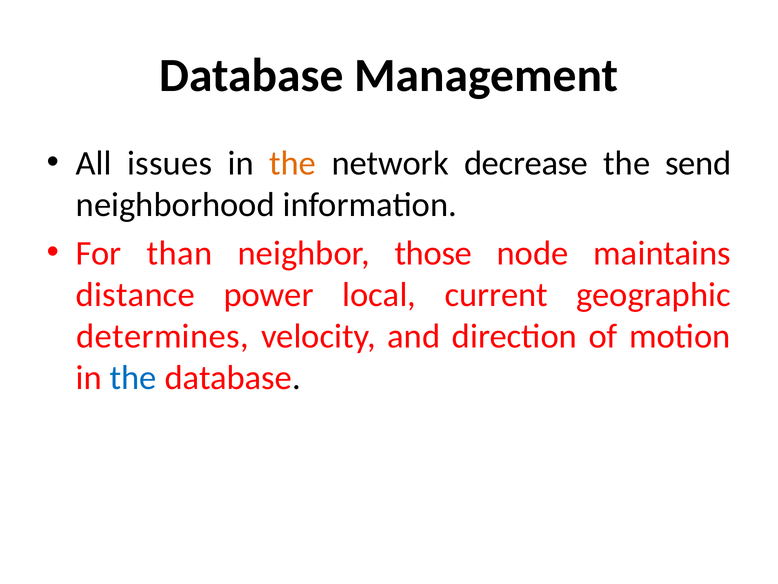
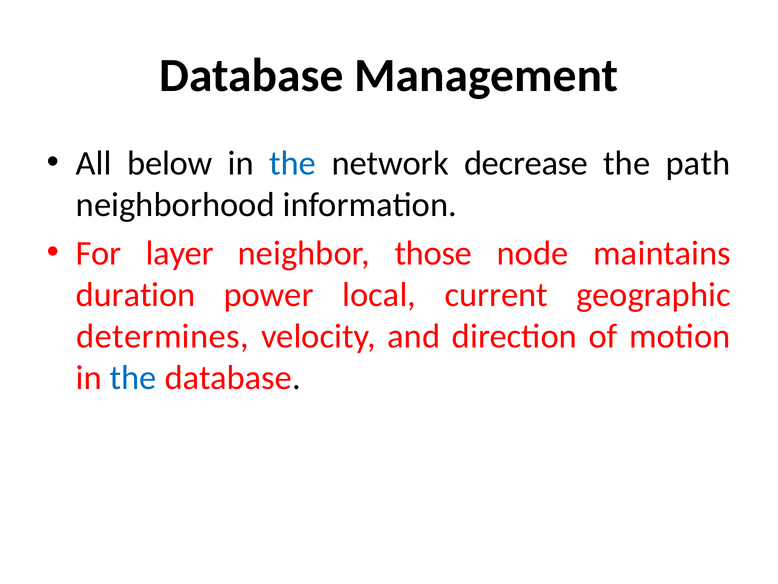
issues: issues -> below
the at (293, 163) colour: orange -> blue
send: send -> path
than: than -> layer
distance: distance -> duration
